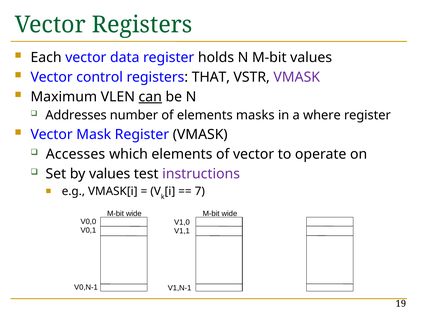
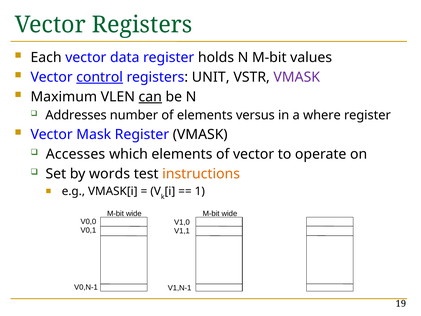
control underline: none -> present
THAT: THAT -> UNIT
masks: masks -> versus
by values: values -> words
instructions colour: purple -> orange
7: 7 -> 1
